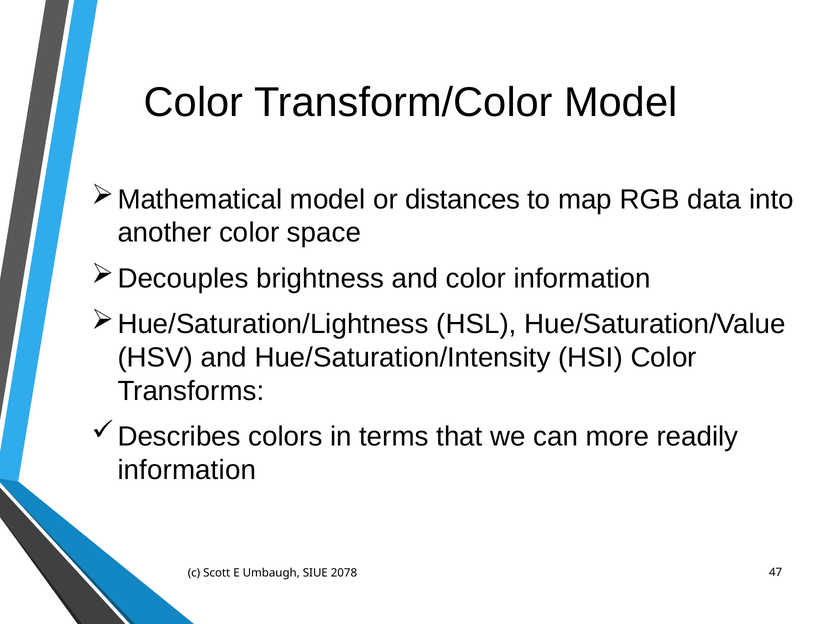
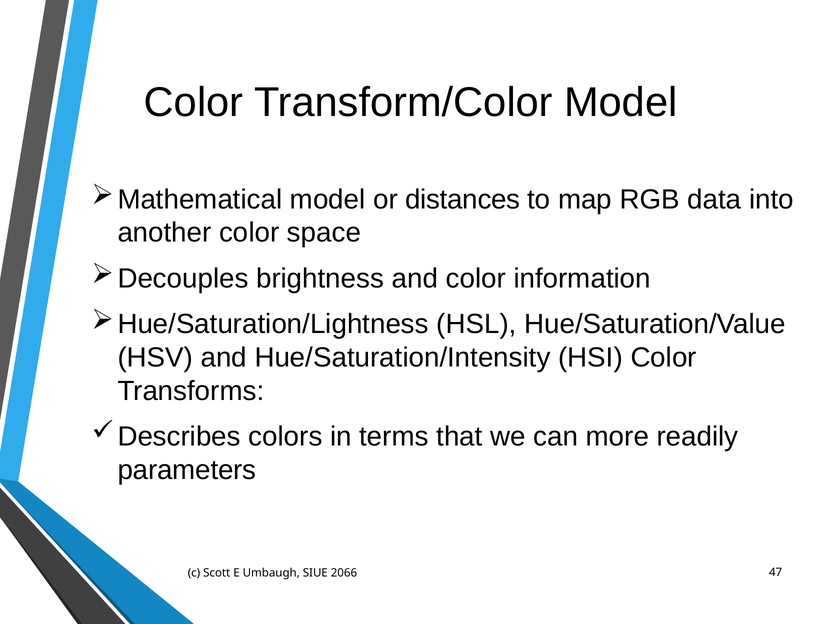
information at (187, 470): information -> parameters
2078: 2078 -> 2066
